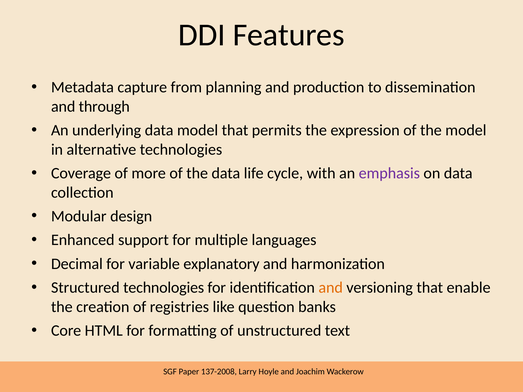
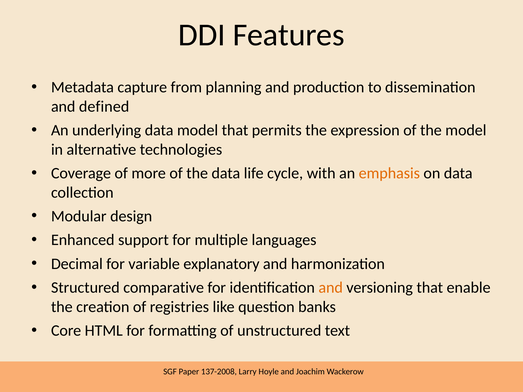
through: through -> defined
emphasis colour: purple -> orange
Structured technologies: technologies -> comparative
